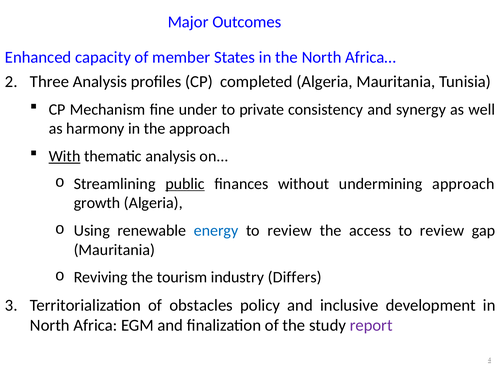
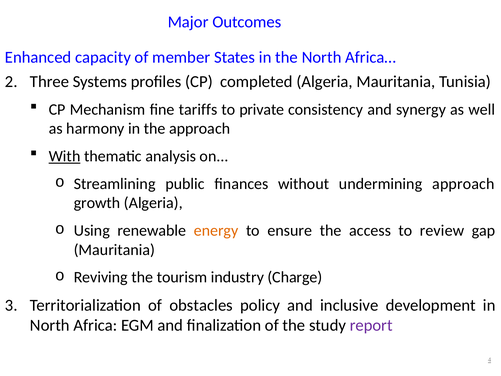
Three Analysis: Analysis -> Systems
under: under -> tariffs
public underline: present -> none
energy colour: blue -> orange
review at (290, 230): review -> ensure
Differs: Differs -> Charge
